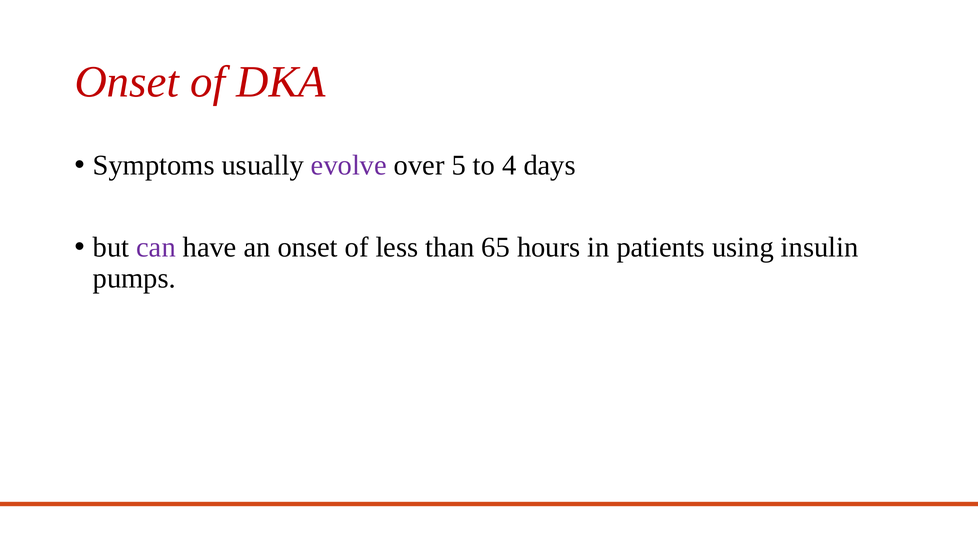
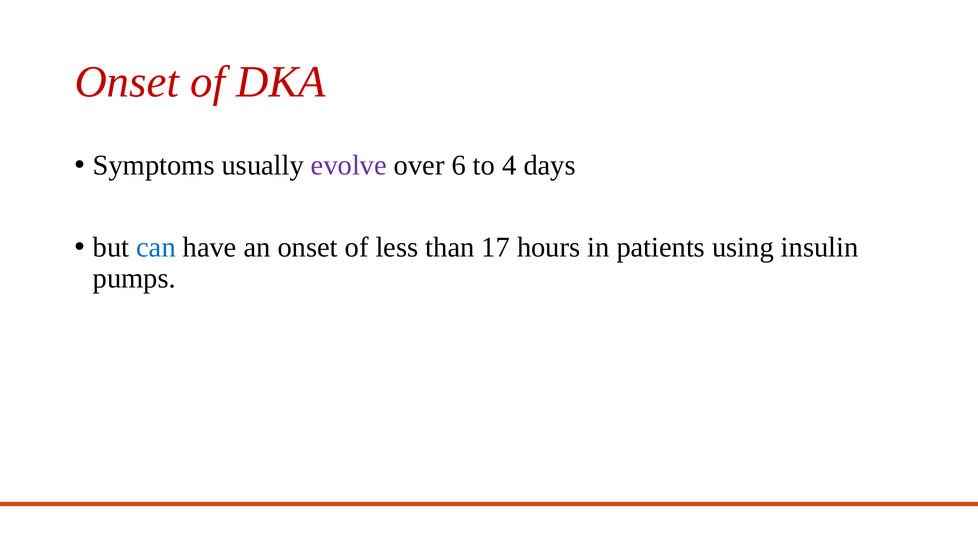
5: 5 -> 6
can colour: purple -> blue
65: 65 -> 17
